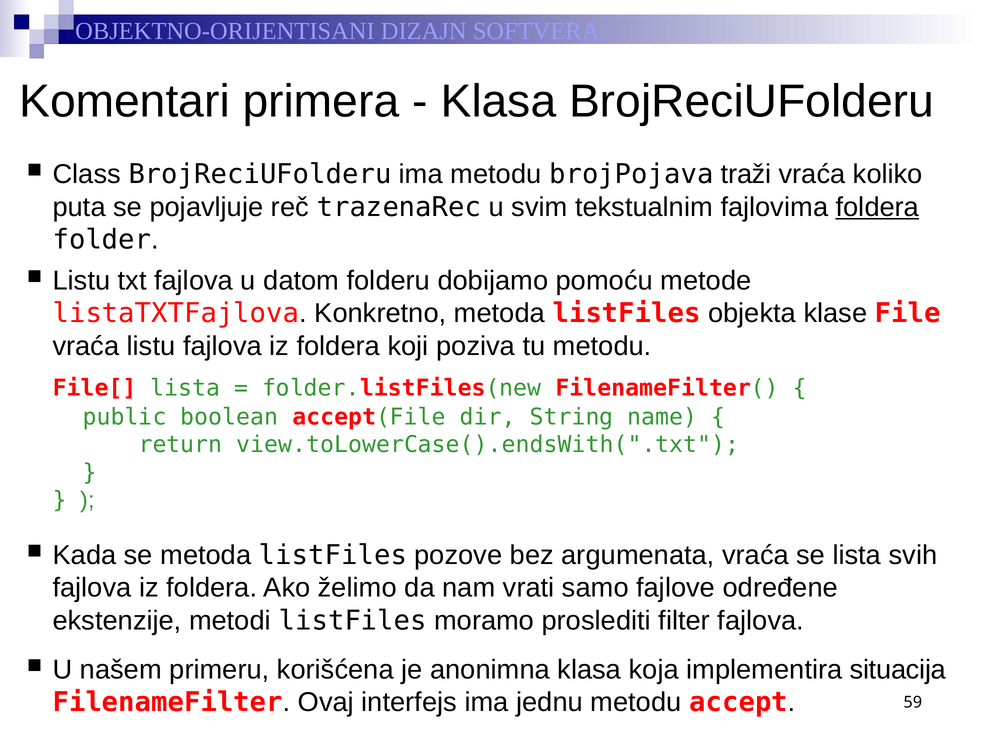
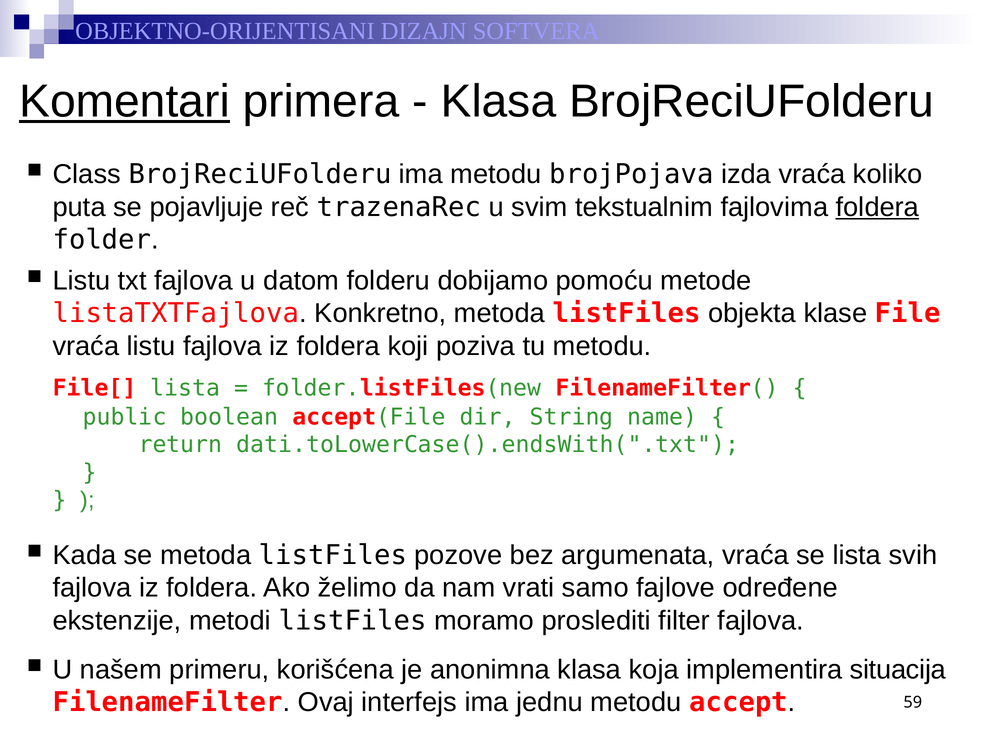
Komentari underline: none -> present
traži: traži -> izda
view.toLowerCase().endsWith(".txt: view.toLowerCase().endsWith(".txt -> dati.toLowerCase().endsWith(".txt
